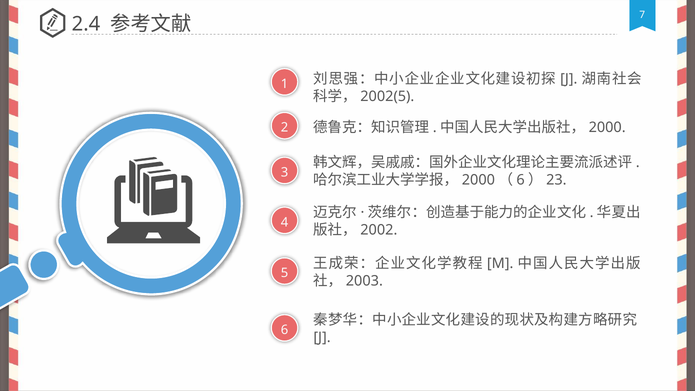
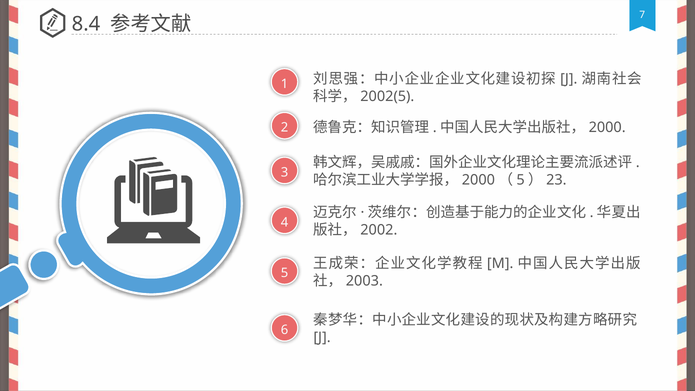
2.4: 2.4 -> 8.4
6 at (521, 180): 6 -> 5
